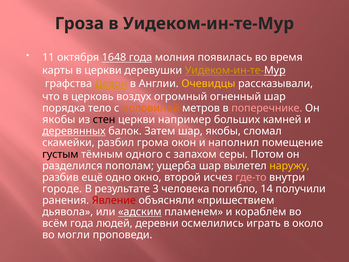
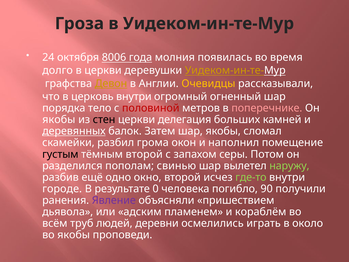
11: 11 -> 24
1648: 1648 -> 8006
карты: карты -> долго
церковь воздух: воздух -> внутри
половиной colour: orange -> red
например: например -> делегация
тёмным одного: одного -> второй
ущерба: ущерба -> свинью
наружу colour: yellow -> light green
где-то colour: pink -> light green
3: 3 -> 0
14: 14 -> 90
Явление colour: red -> purple
адским underline: present -> none
всём года: года -> труб
во могли: могли -> якобы
